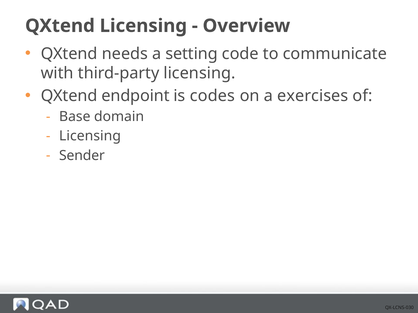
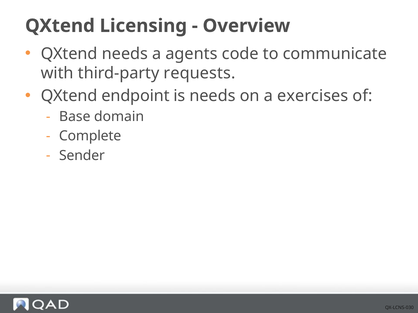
setting: setting -> agents
third-party licensing: licensing -> requests
is codes: codes -> needs
Licensing at (90, 136): Licensing -> Complete
